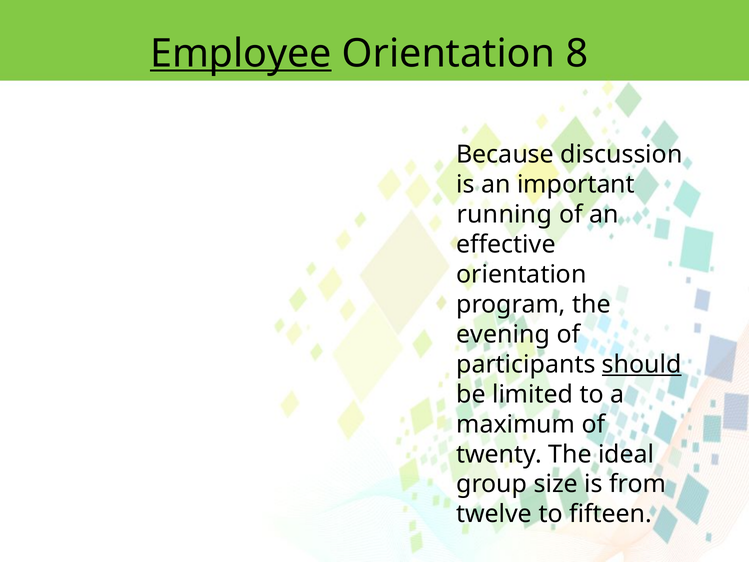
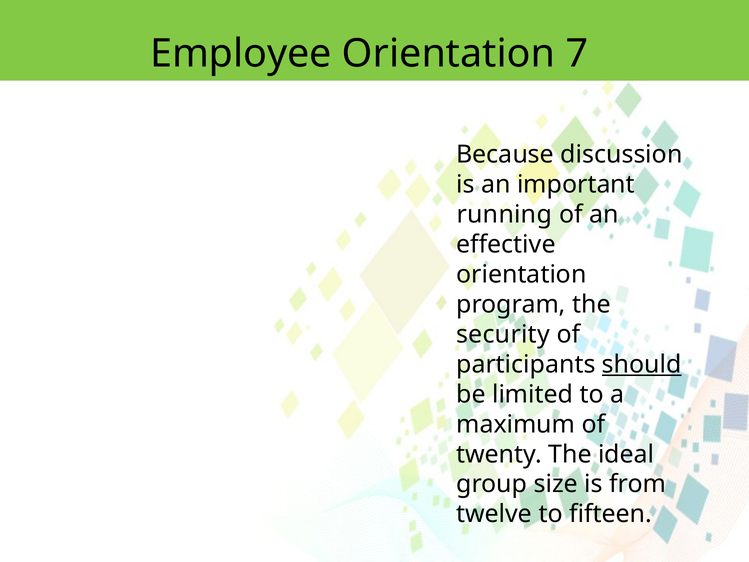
Employee underline: present -> none
8: 8 -> 7
evening: evening -> security
